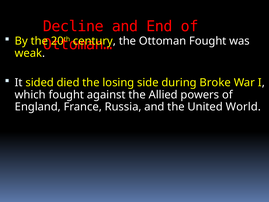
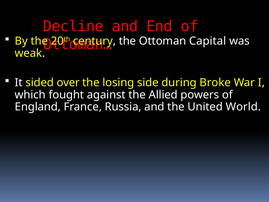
Ottoman Fought: Fought -> Capital
died: died -> over
